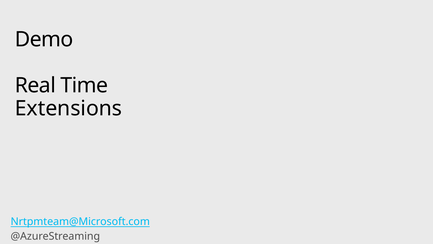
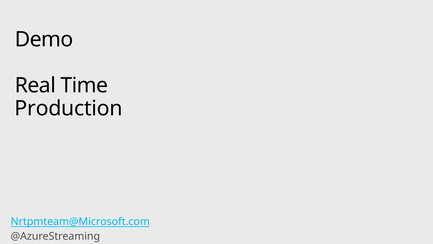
Extensions: Extensions -> Production
